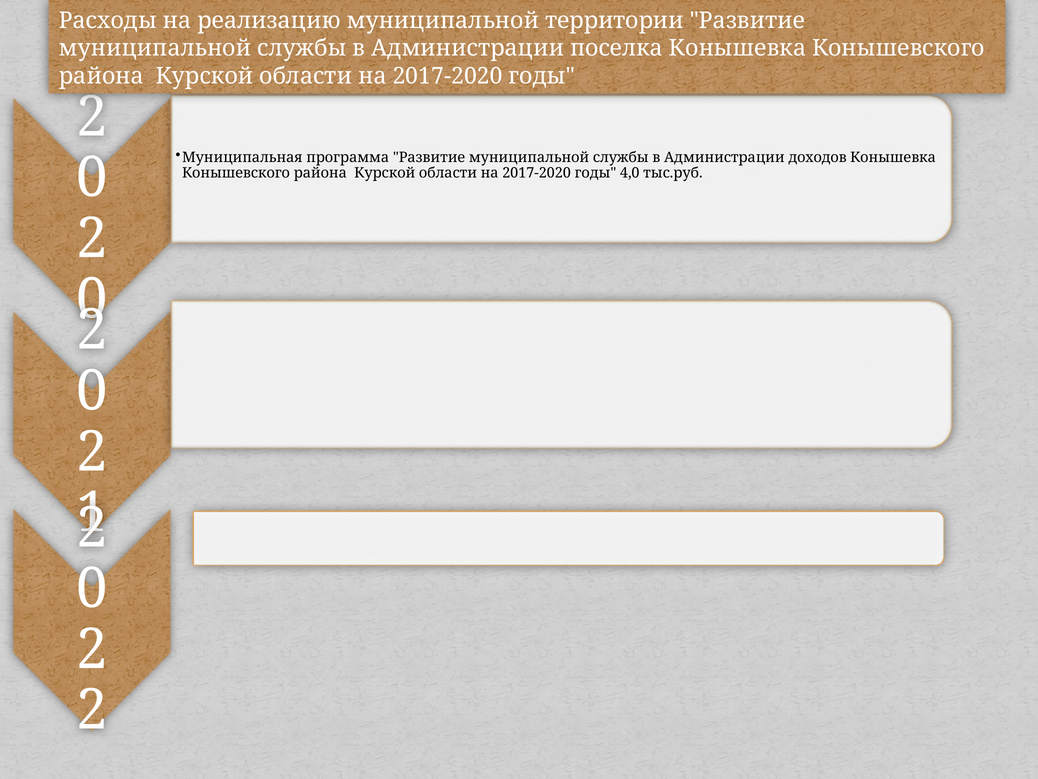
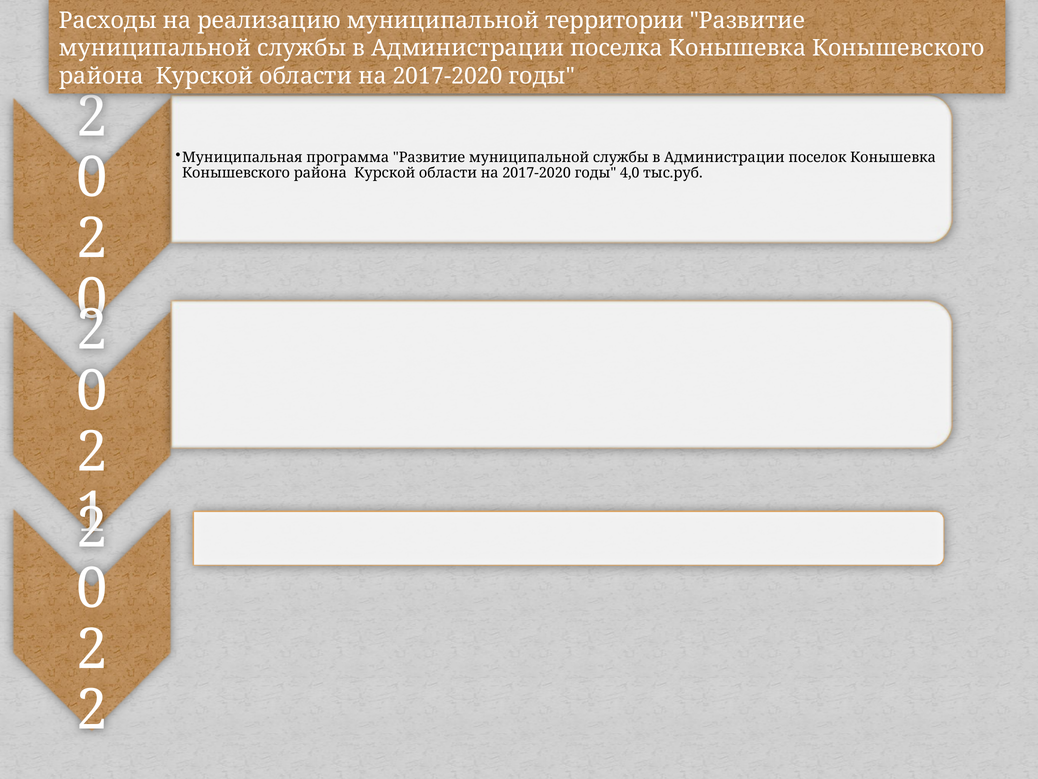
доходов: доходов -> поселок
